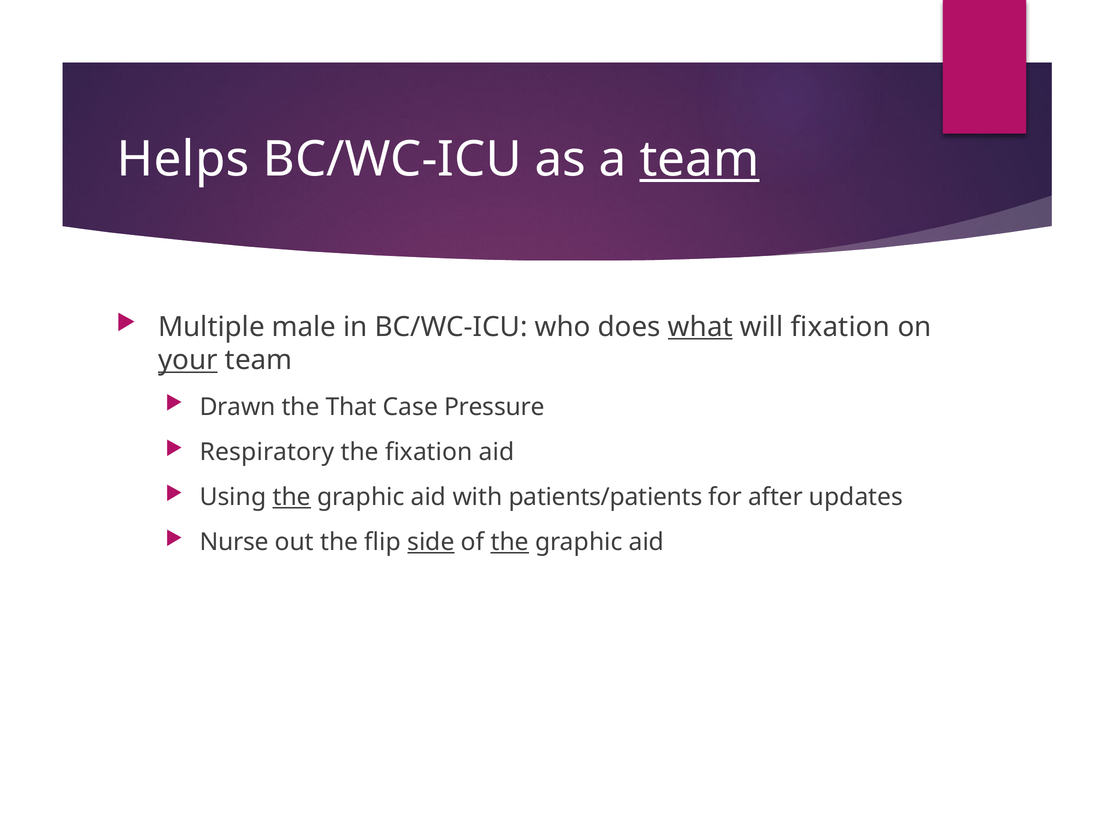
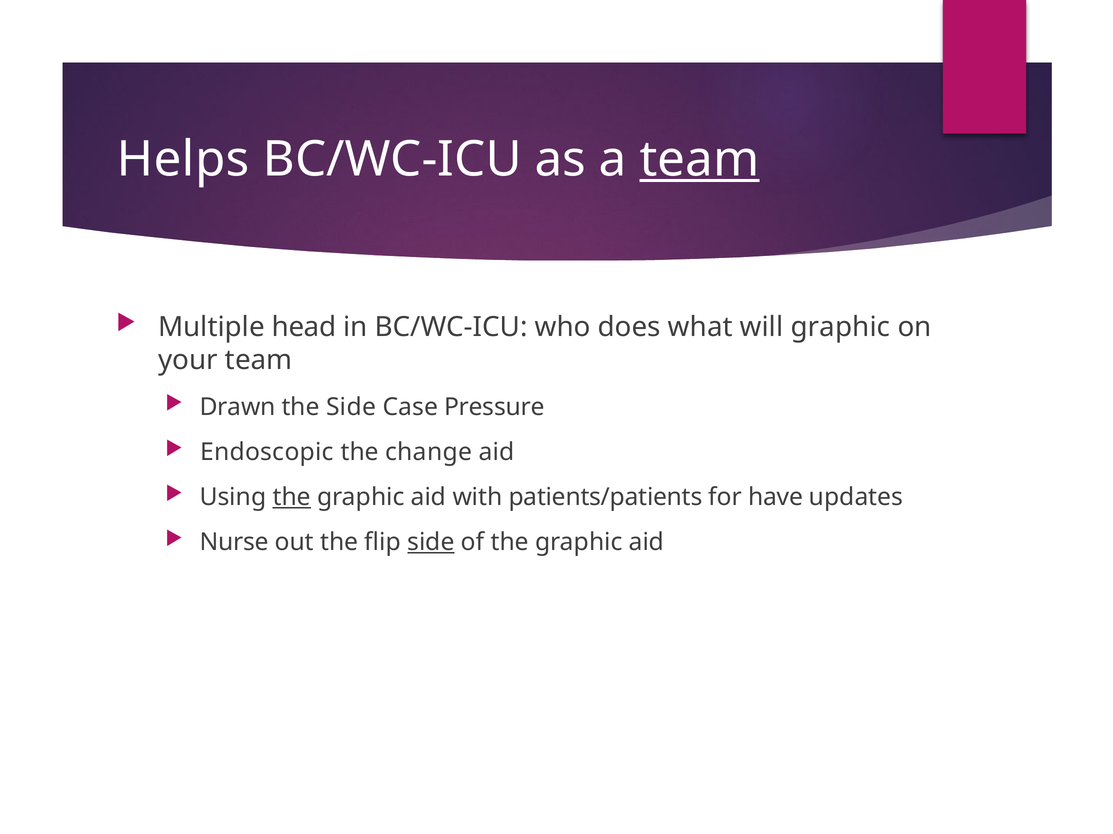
male: male -> head
what underline: present -> none
will fixation: fixation -> graphic
your underline: present -> none
the That: That -> Side
Respiratory: Respiratory -> Endoscopic
the fixation: fixation -> change
after: after -> have
the at (510, 543) underline: present -> none
